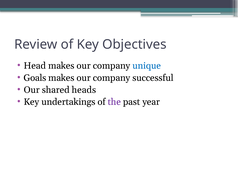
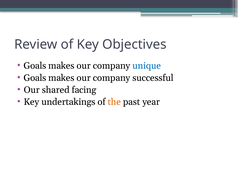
Head at (35, 66): Head -> Goals
heads: heads -> facing
the colour: purple -> orange
